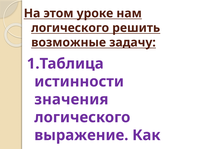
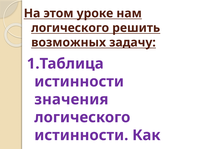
возможные: возможные -> возможных
выражение at (81, 135): выражение -> истинности
